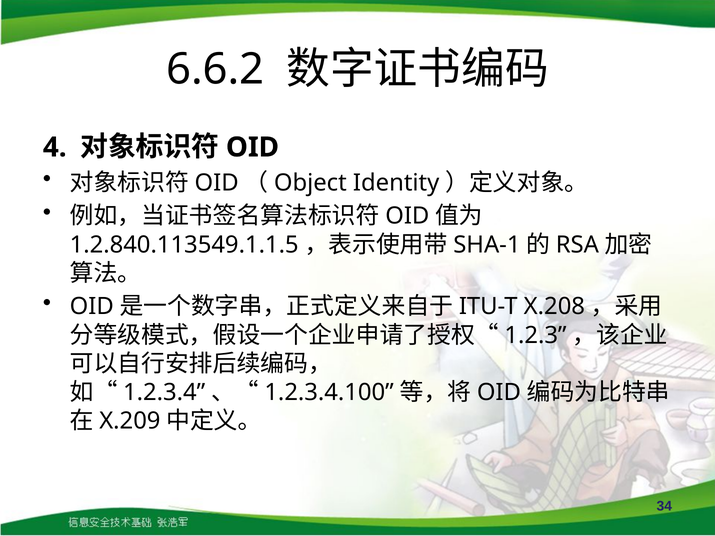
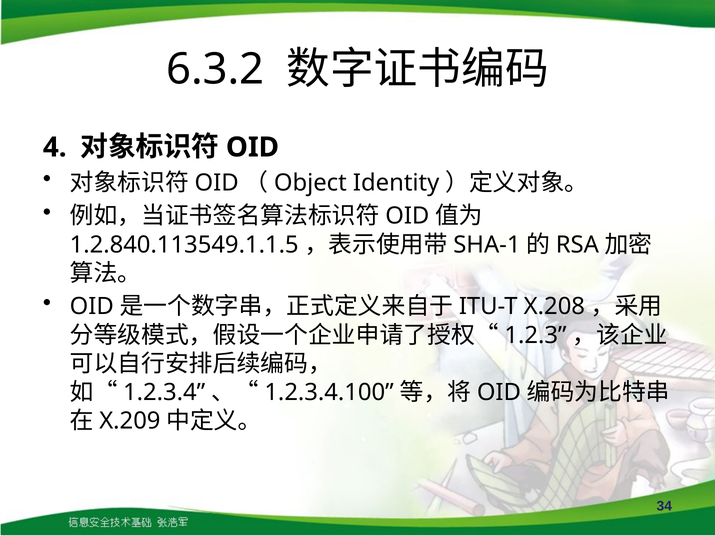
6.6.2: 6.6.2 -> 6.3.2
